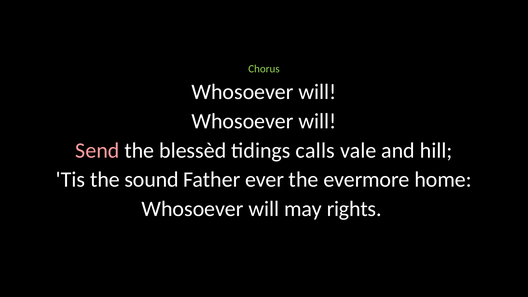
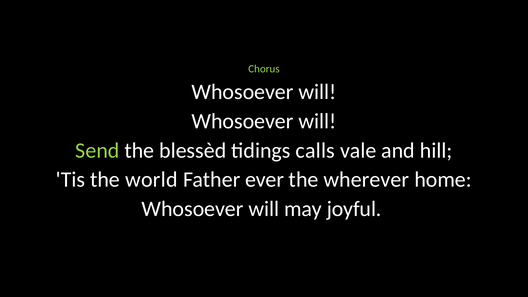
Send colour: pink -> light green
sound: sound -> world
evermore: evermore -> wherever
rights: rights -> joyful
